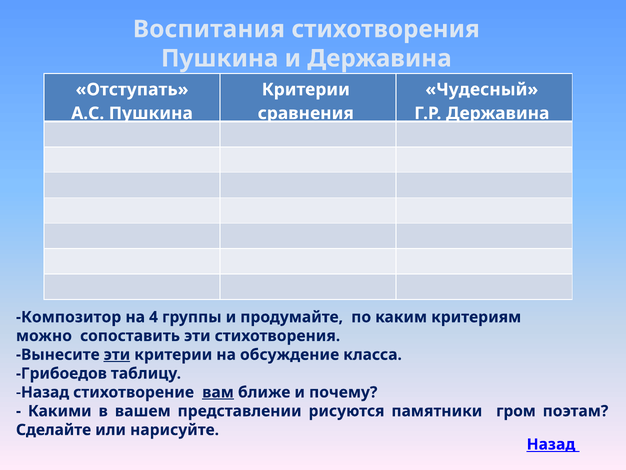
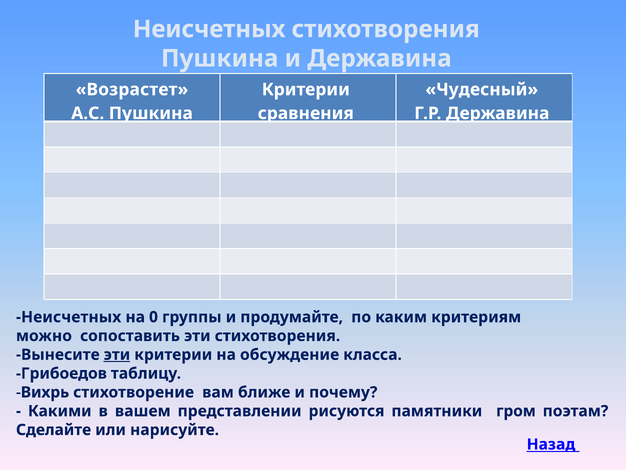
Воспитания at (209, 29): Воспитания -> Неисчетных
Отступать: Отступать -> Возрастет
Композитор at (69, 317): Композитор -> Неисчетных
4: 4 -> 0
Назад at (43, 392): Назад -> Вихрь
вам underline: present -> none
